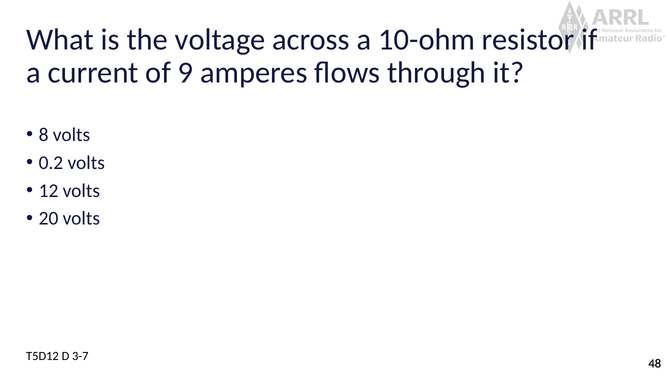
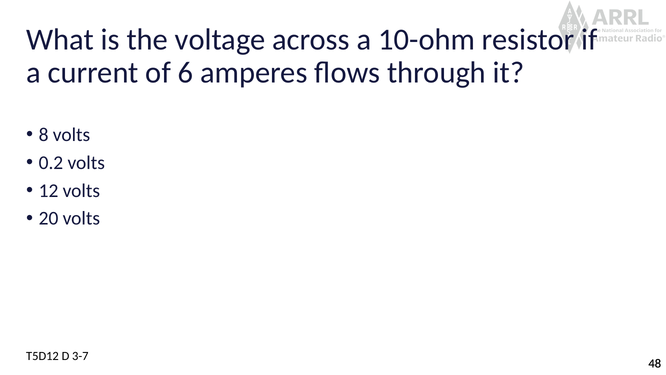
9: 9 -> 6
